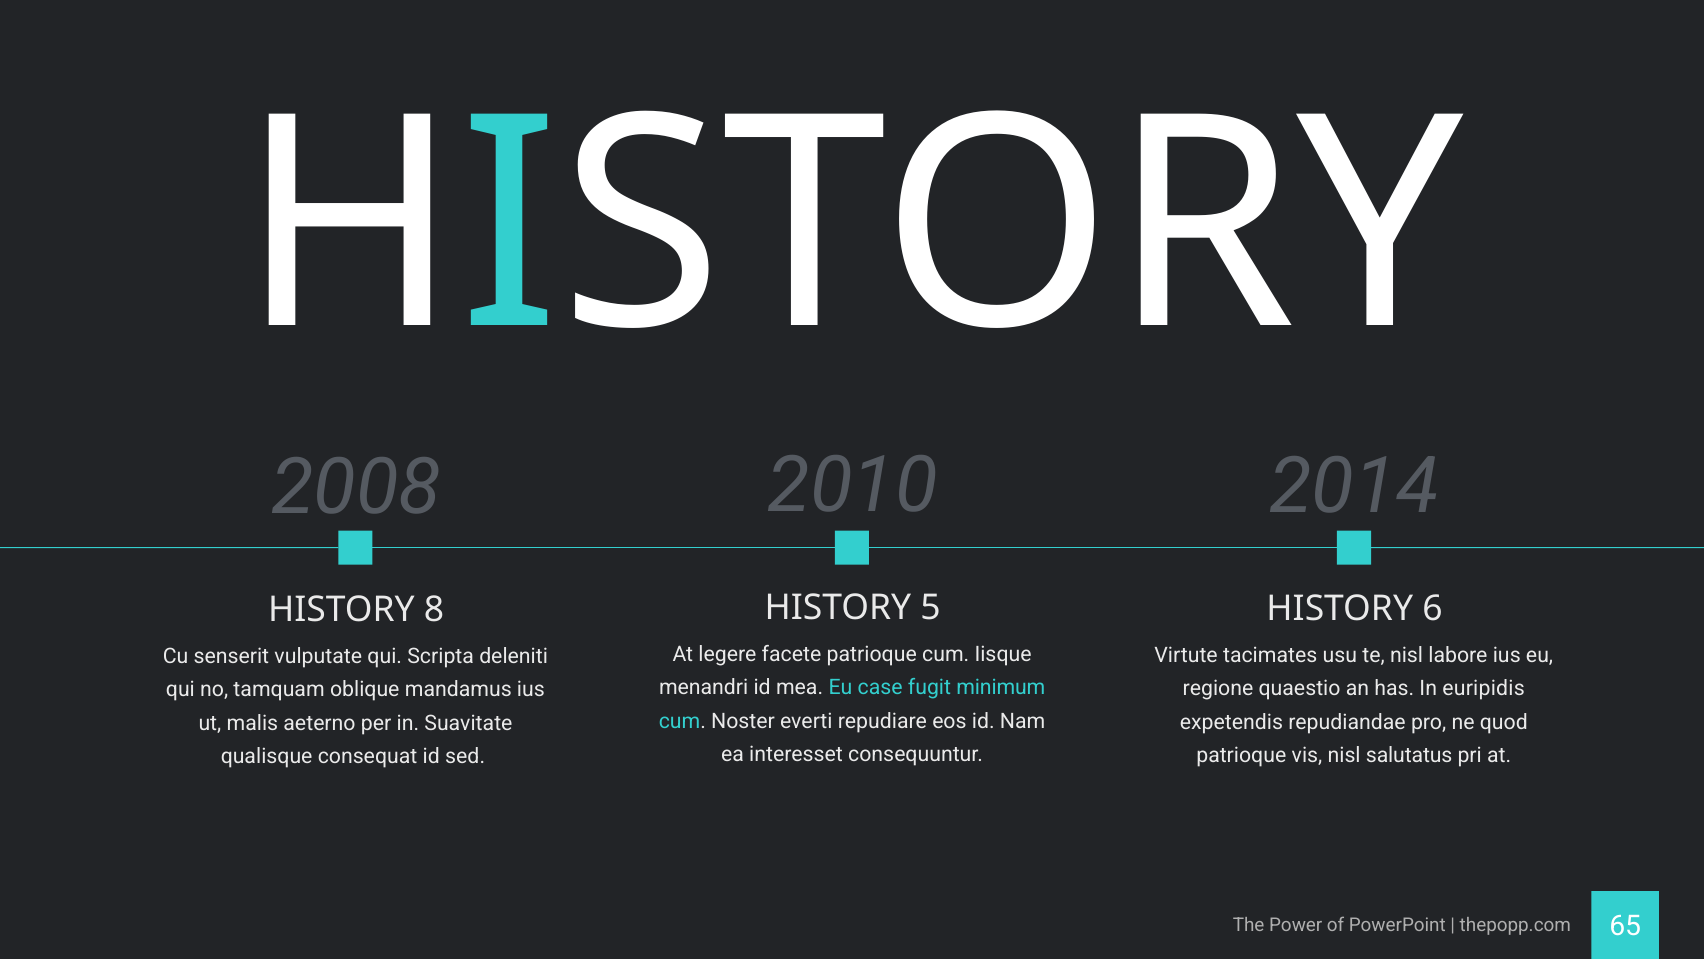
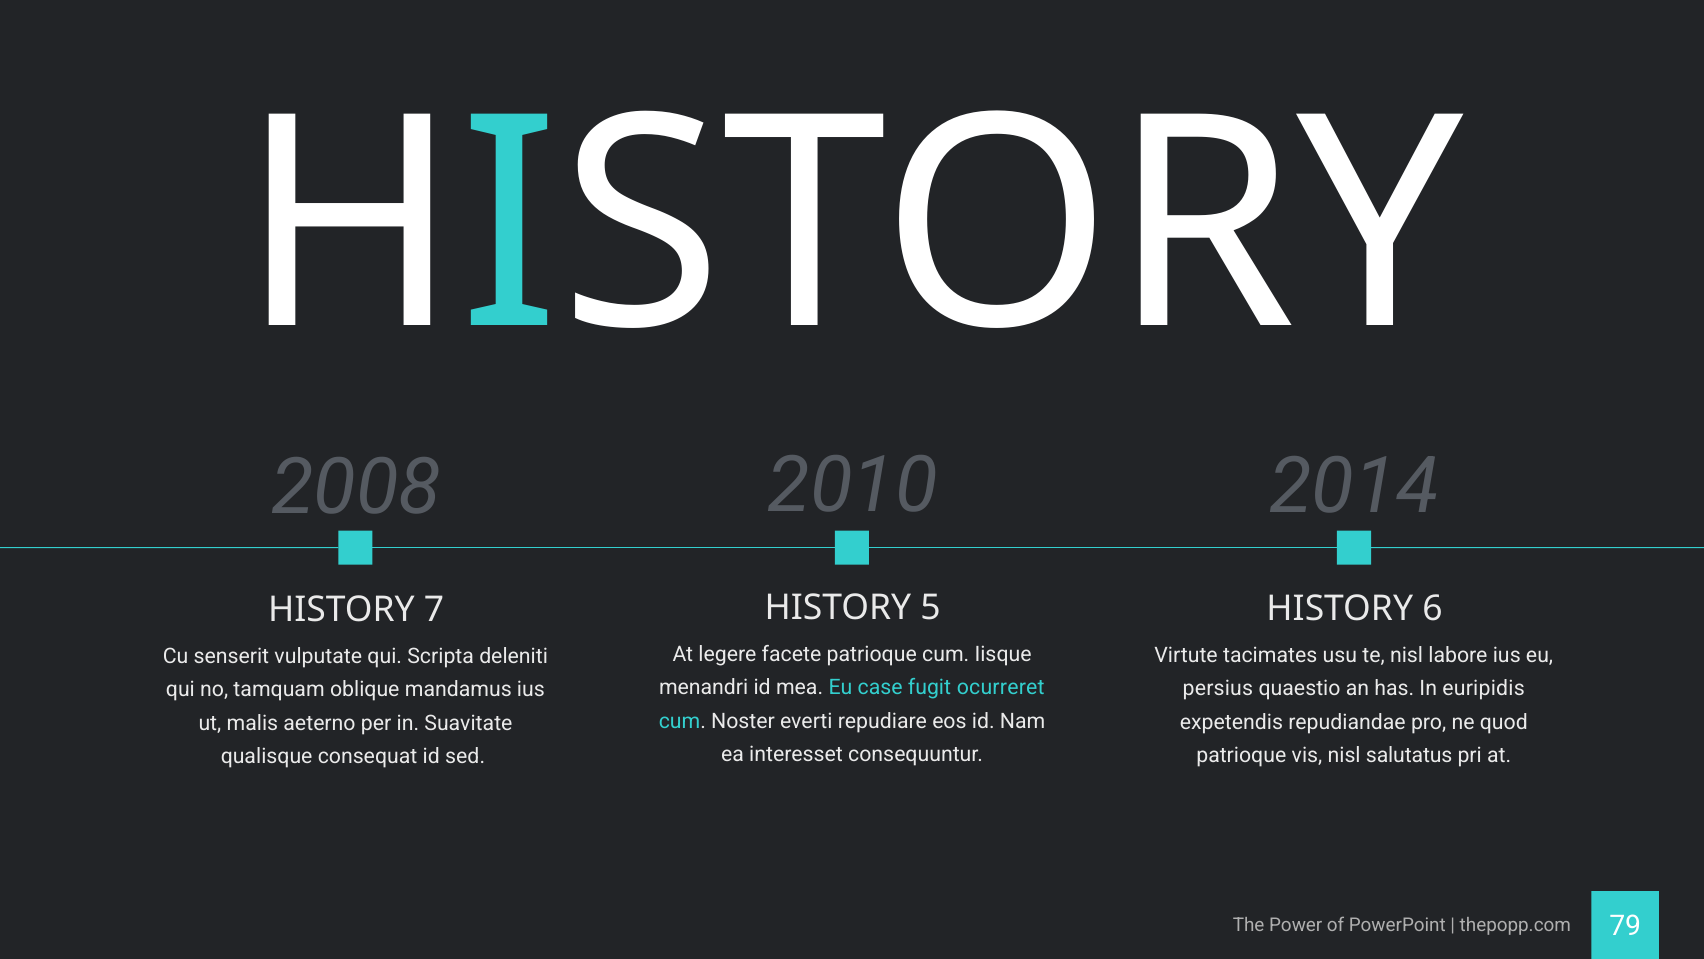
8: 8 -> 7
minimum: minimum -> ocurreret
regione: regione -> persius
65: 65 -> 79
